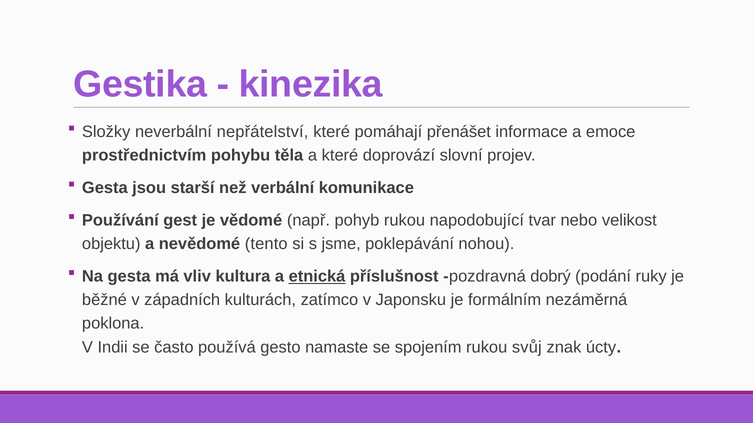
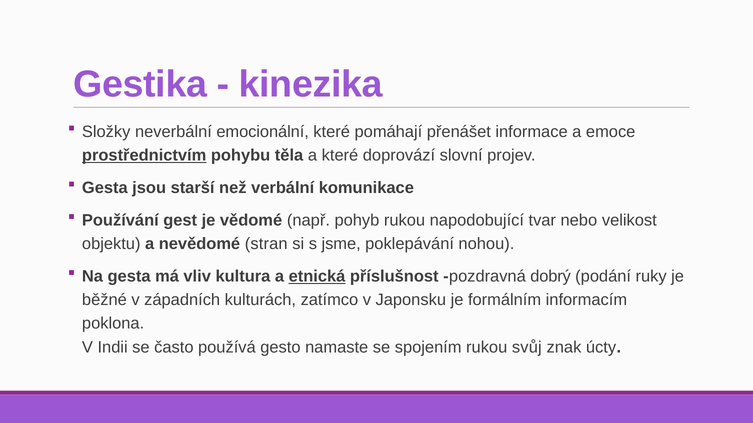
nepřátelství: nepřátelství -> emocionální
prostřednictvím underline: none -> present
tento: tento -> stran
nezáměrná: nezáměrná -> informacím
